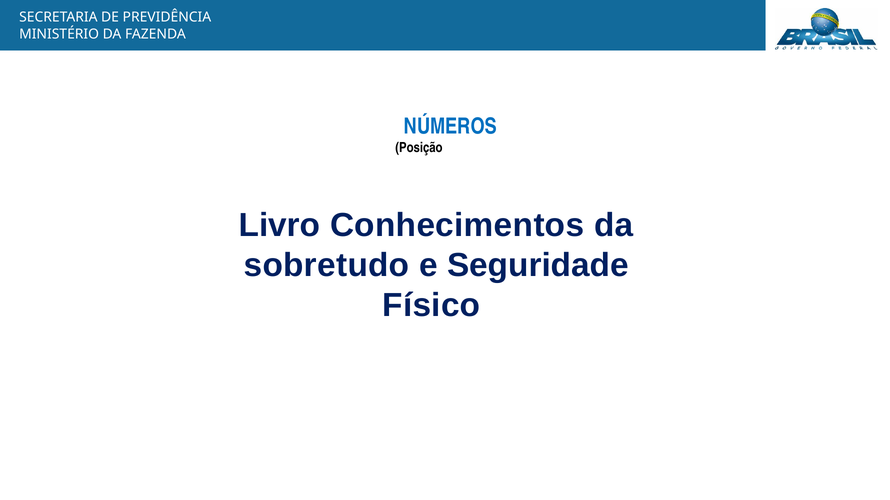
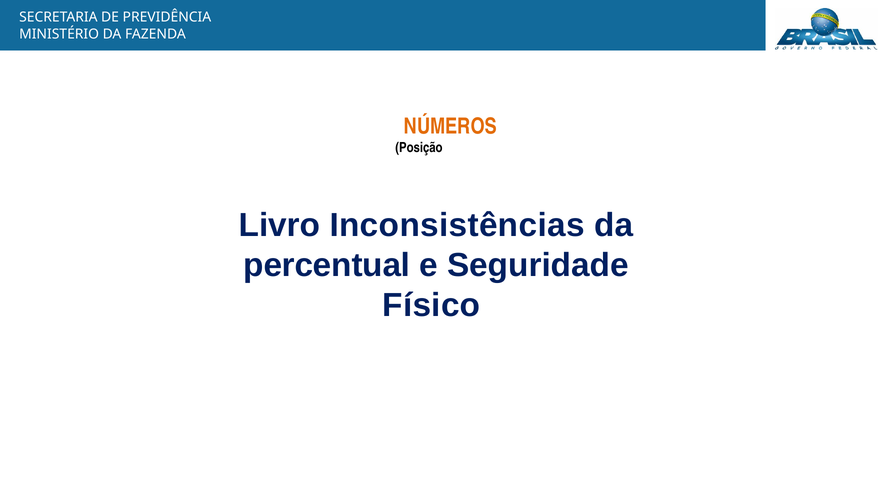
NÚMEROS colour: blue -> orange
Conhecimentos: Conhecimentos -> Inconsistências
sobretudo: sobretudo -> percentual
